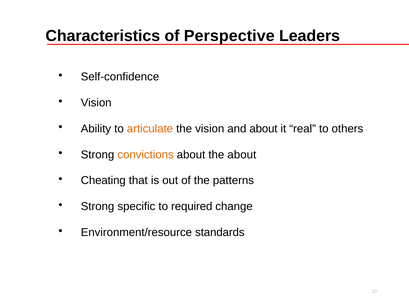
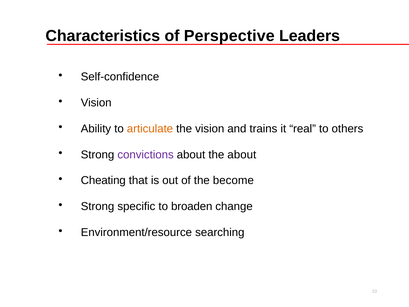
and about: about -> trains
convictions colour: orange -> purple
patterns: patterns -> become
required: required -> broaden
standards: standards -> searching
